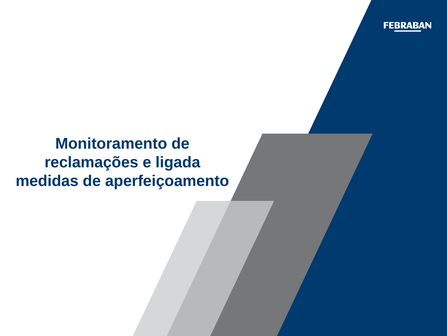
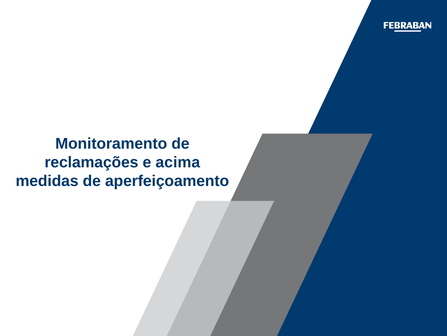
ligada: ligada -> acima
